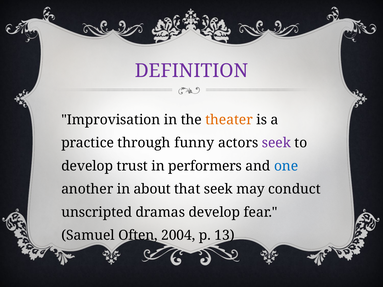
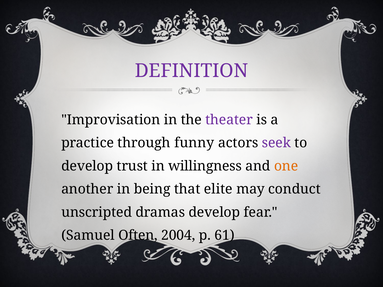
theater colour: orange -> purple
performers: performers -> willingness
one colour: blue -> orange
about: about -> being
that seek: seek -> elite
13: 13 -> 61
